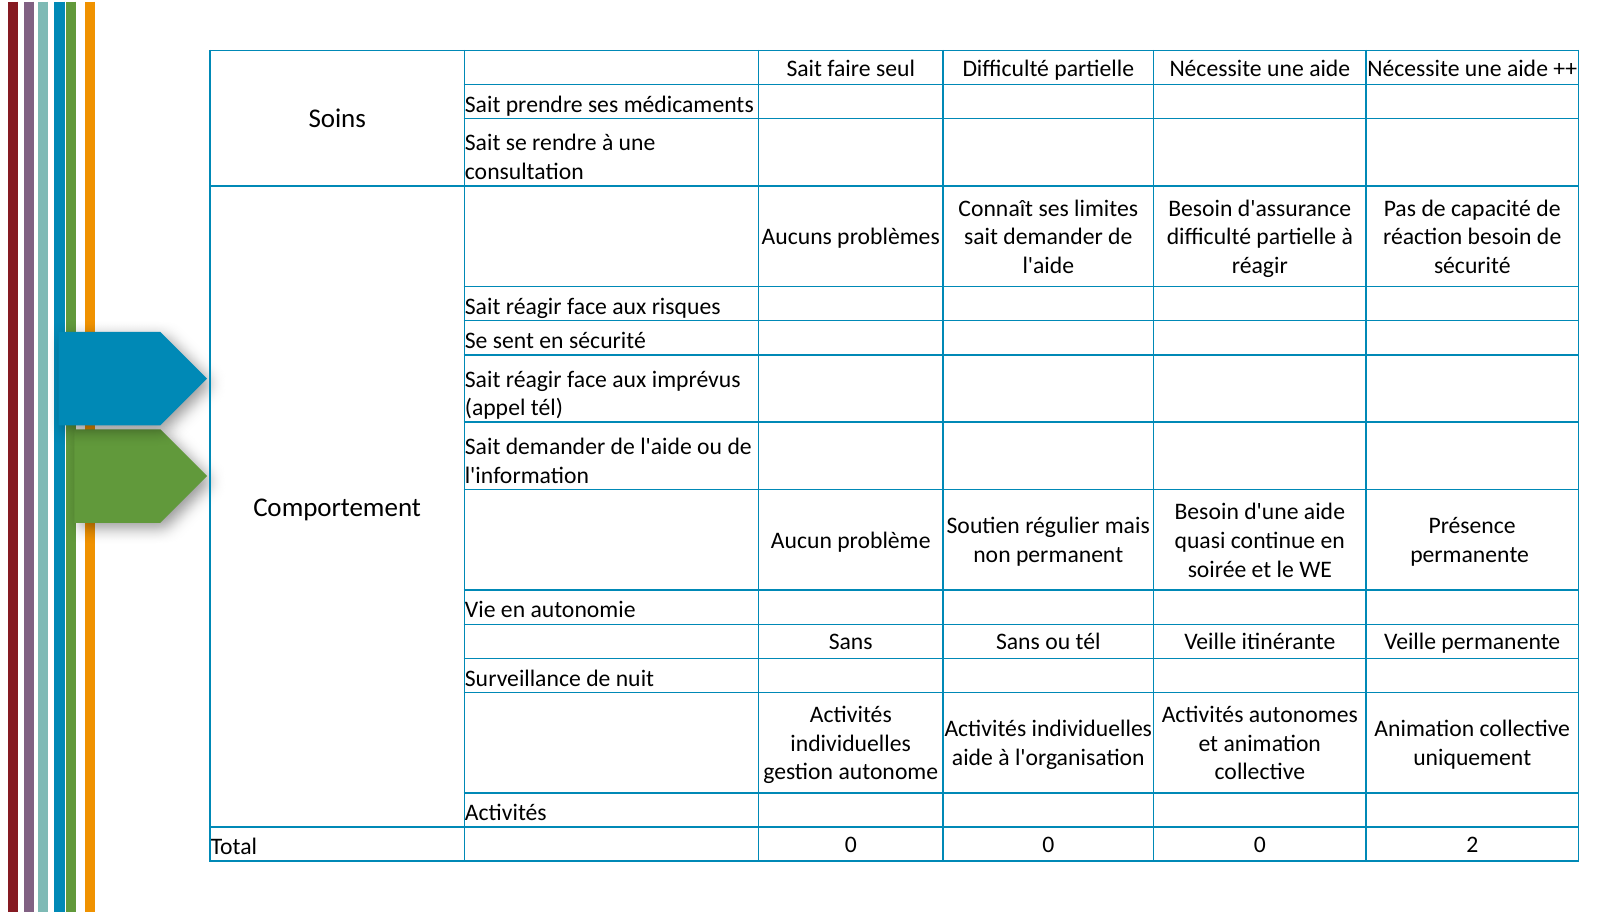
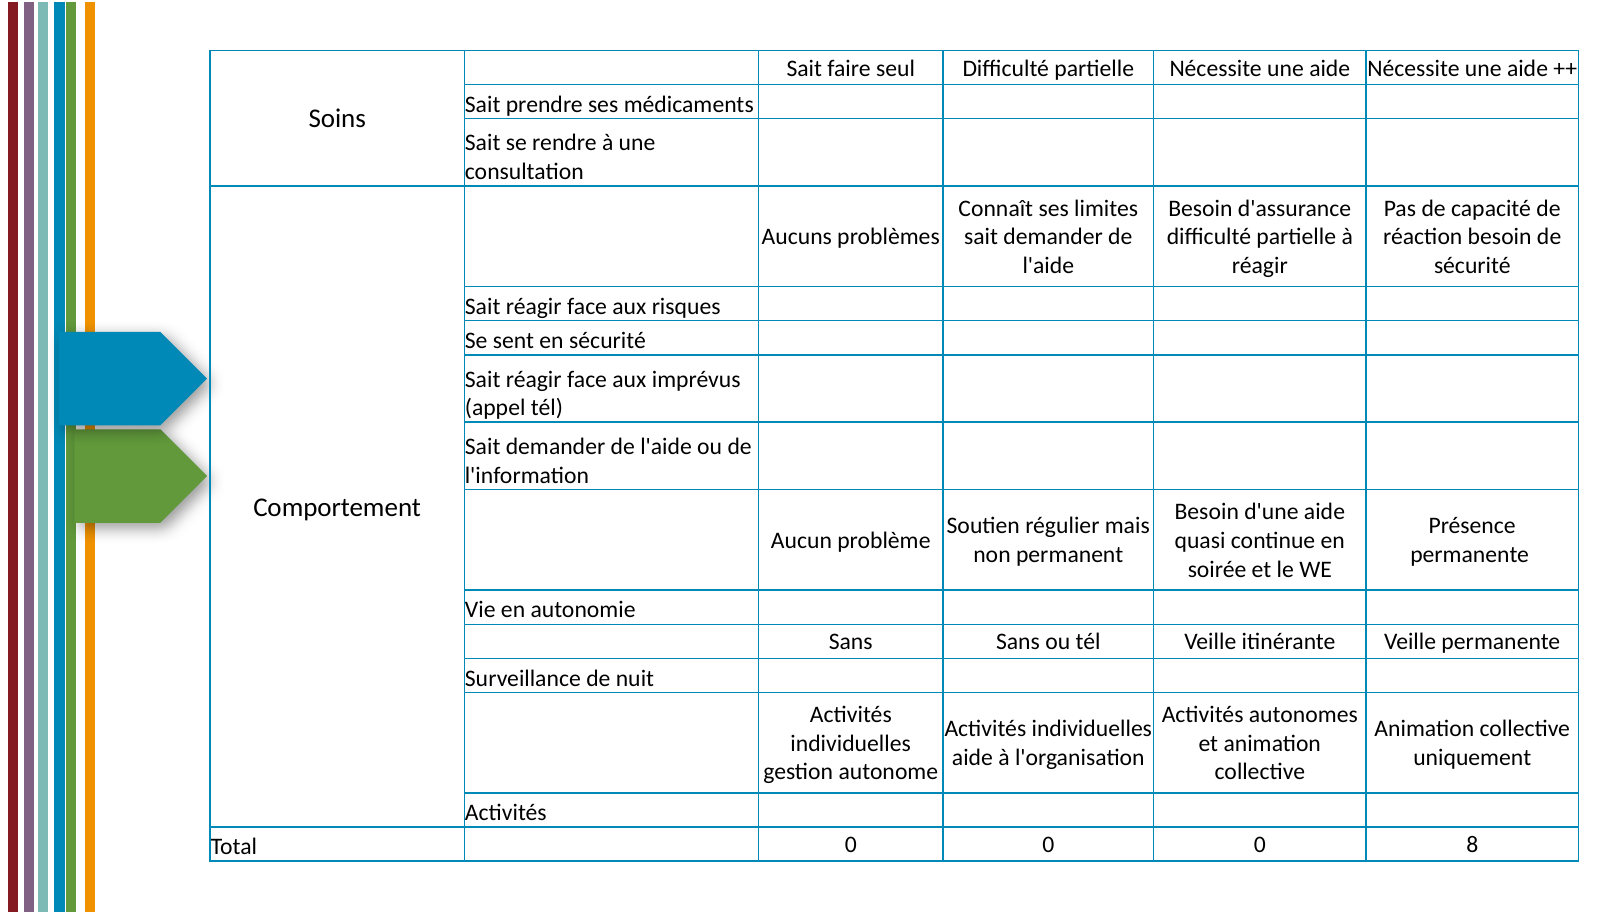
2: 2 -> 8
